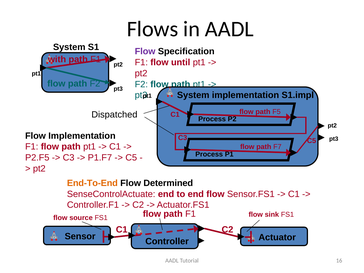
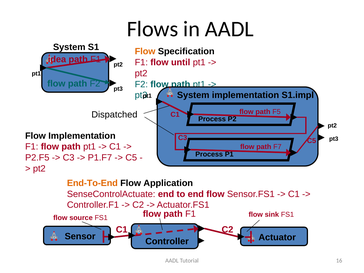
Flow at (145, 51) colour: purple -> orange
with: with -> idea
Determined: Determined -> Application
